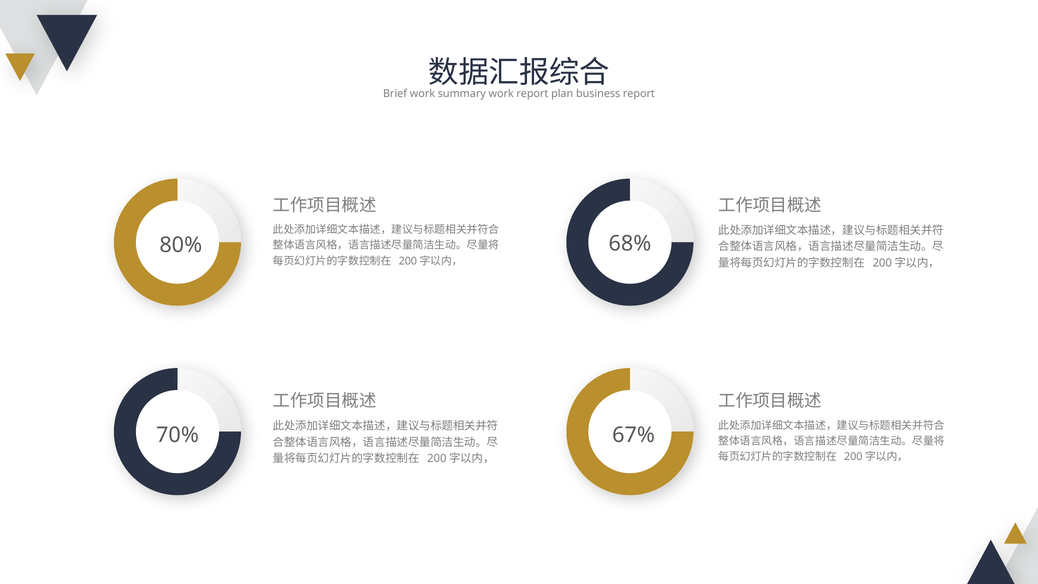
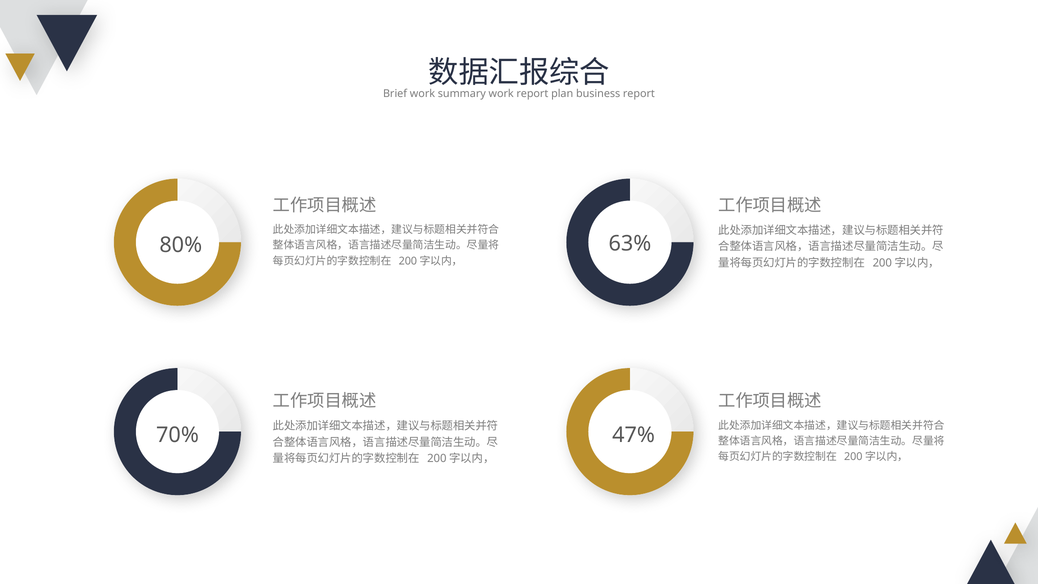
68%: 68% -> 63%
67%: 67% -> 47%
